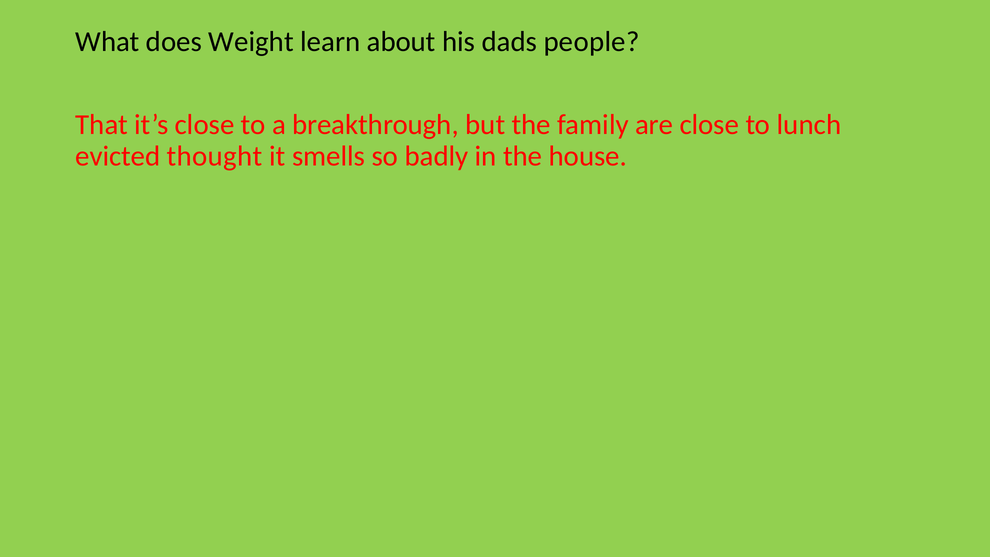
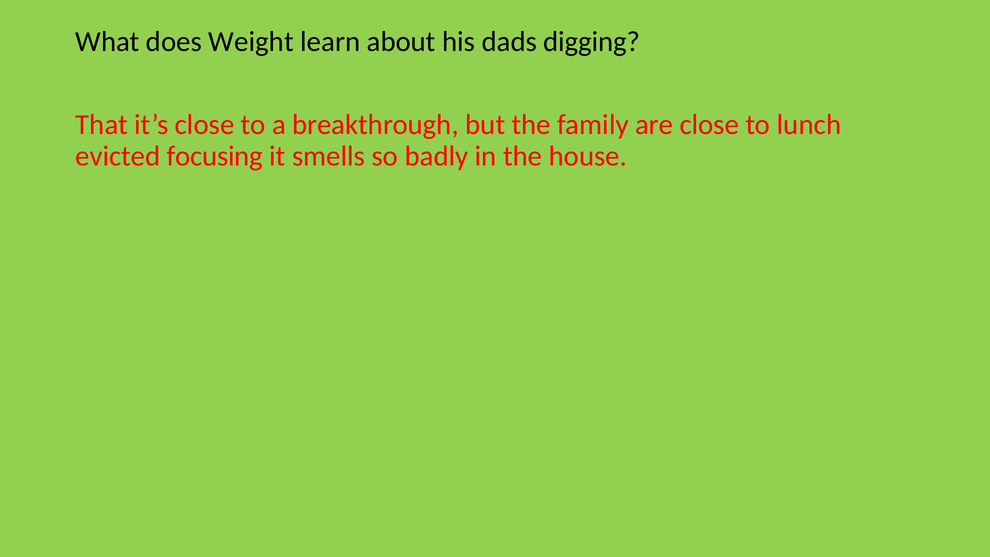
people: people -> digging
thought: thought -> focusing
